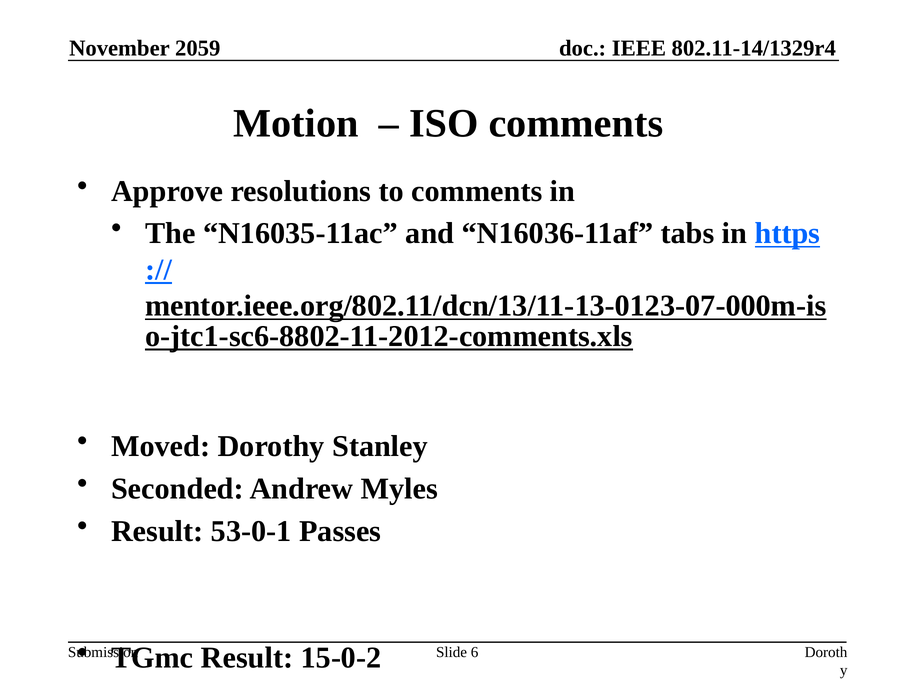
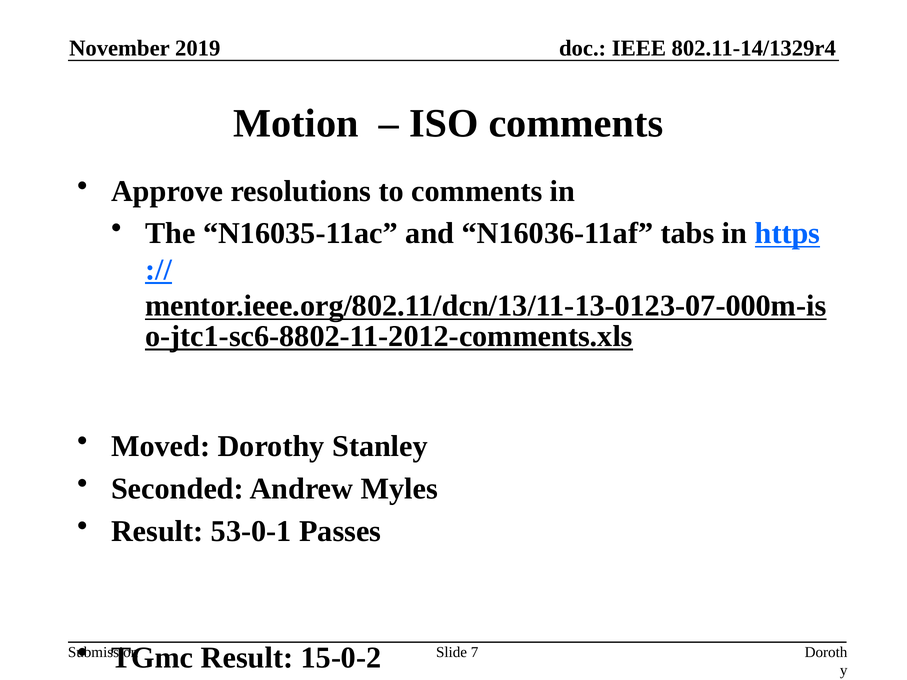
2059: 2059 -> 2019
6: 6 -> 7
